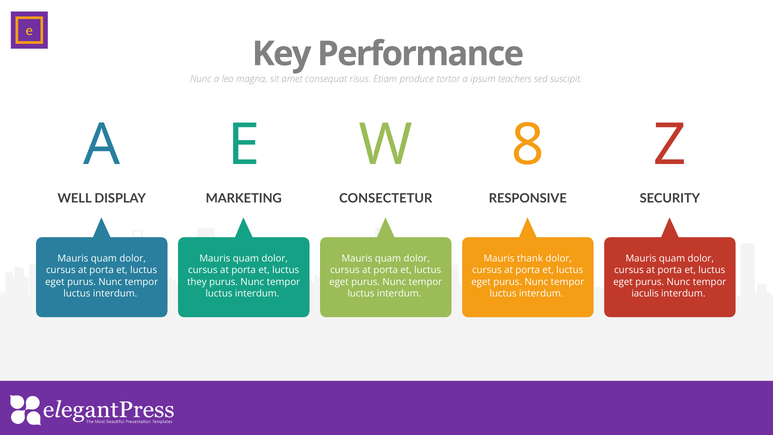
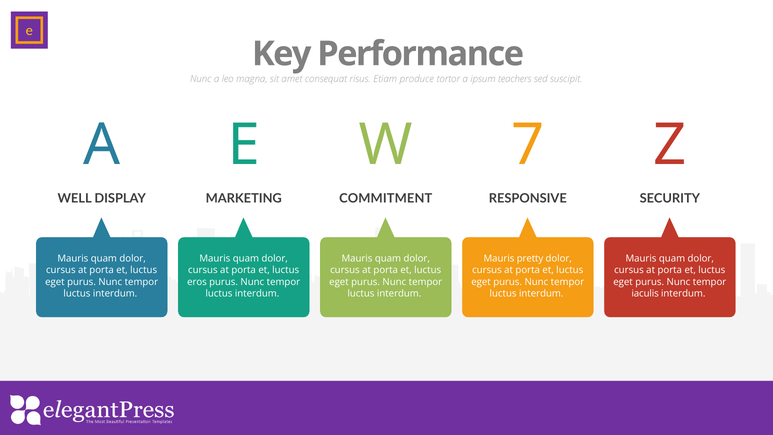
8: 8 -> 7
CONSECTETUR: CONSECTETUR -> COMMITMENT
thank: thank -> pretty
they: they -> eros
